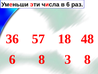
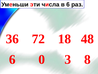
57: 57 -> 72
6 8: 8 -> 0
